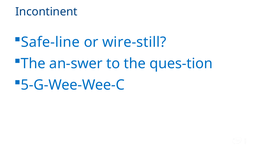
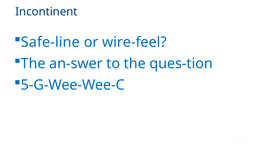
wire-still: wire-still -> wire-feel
